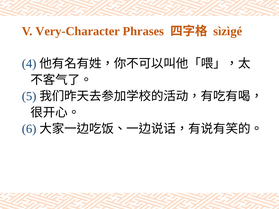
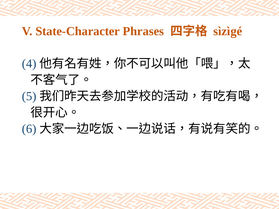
Very-Character: Very-Character -> State-Character
